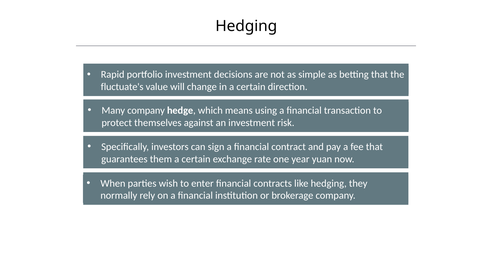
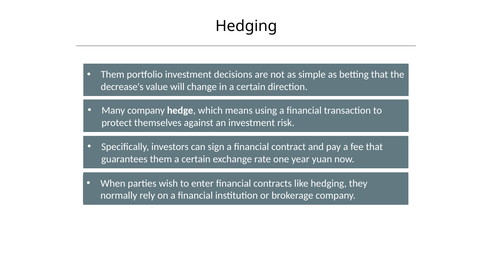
Rapid at (113, 75): Rapid -> Them
fluctuate's: fluctuate's -> decrease's
